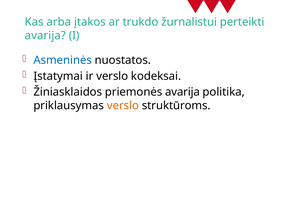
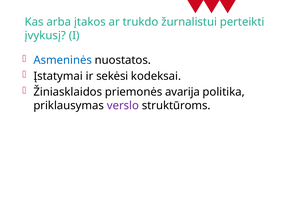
avarija at (45, 36): avarija -> įvykusį
ir verslo: verslo -> sekėsi
verslo at (123, 106) colour: orange -> purple
